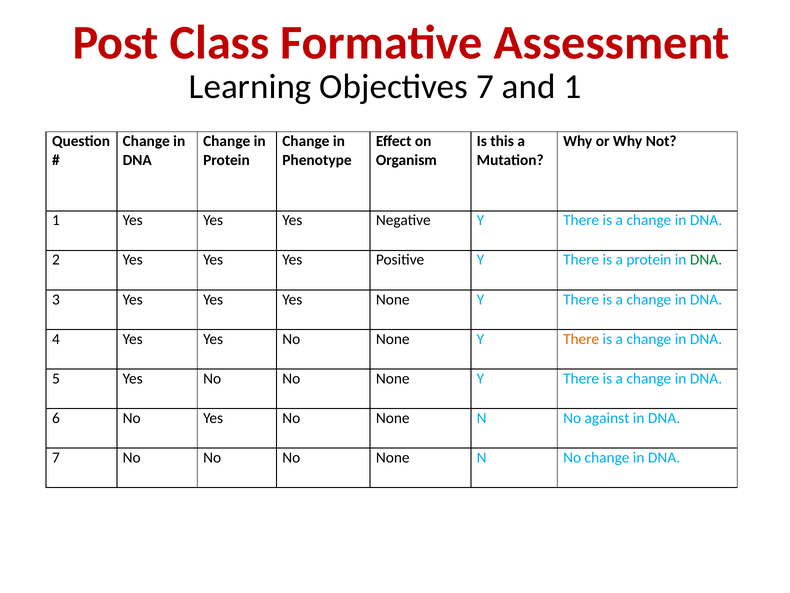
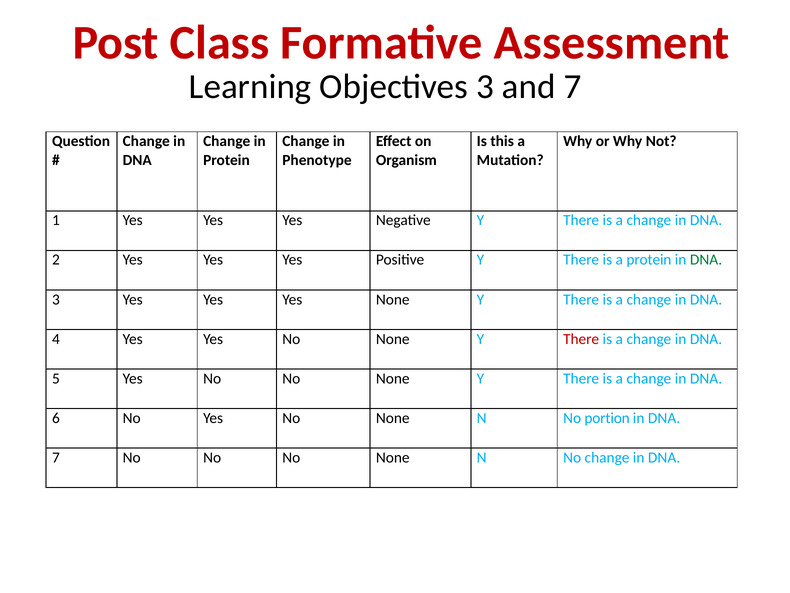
Objectives 7: 7 -> 3
and 1: 1 -> 7
There at (581, 339) colour: orange -> red
against: against -> portion
